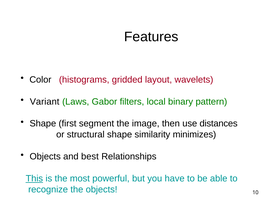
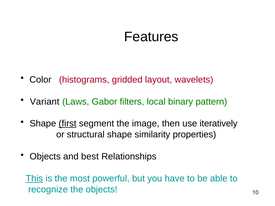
first underline: none -> present
distances: distances -> iteratively
minimizes: minimizes -> properties
